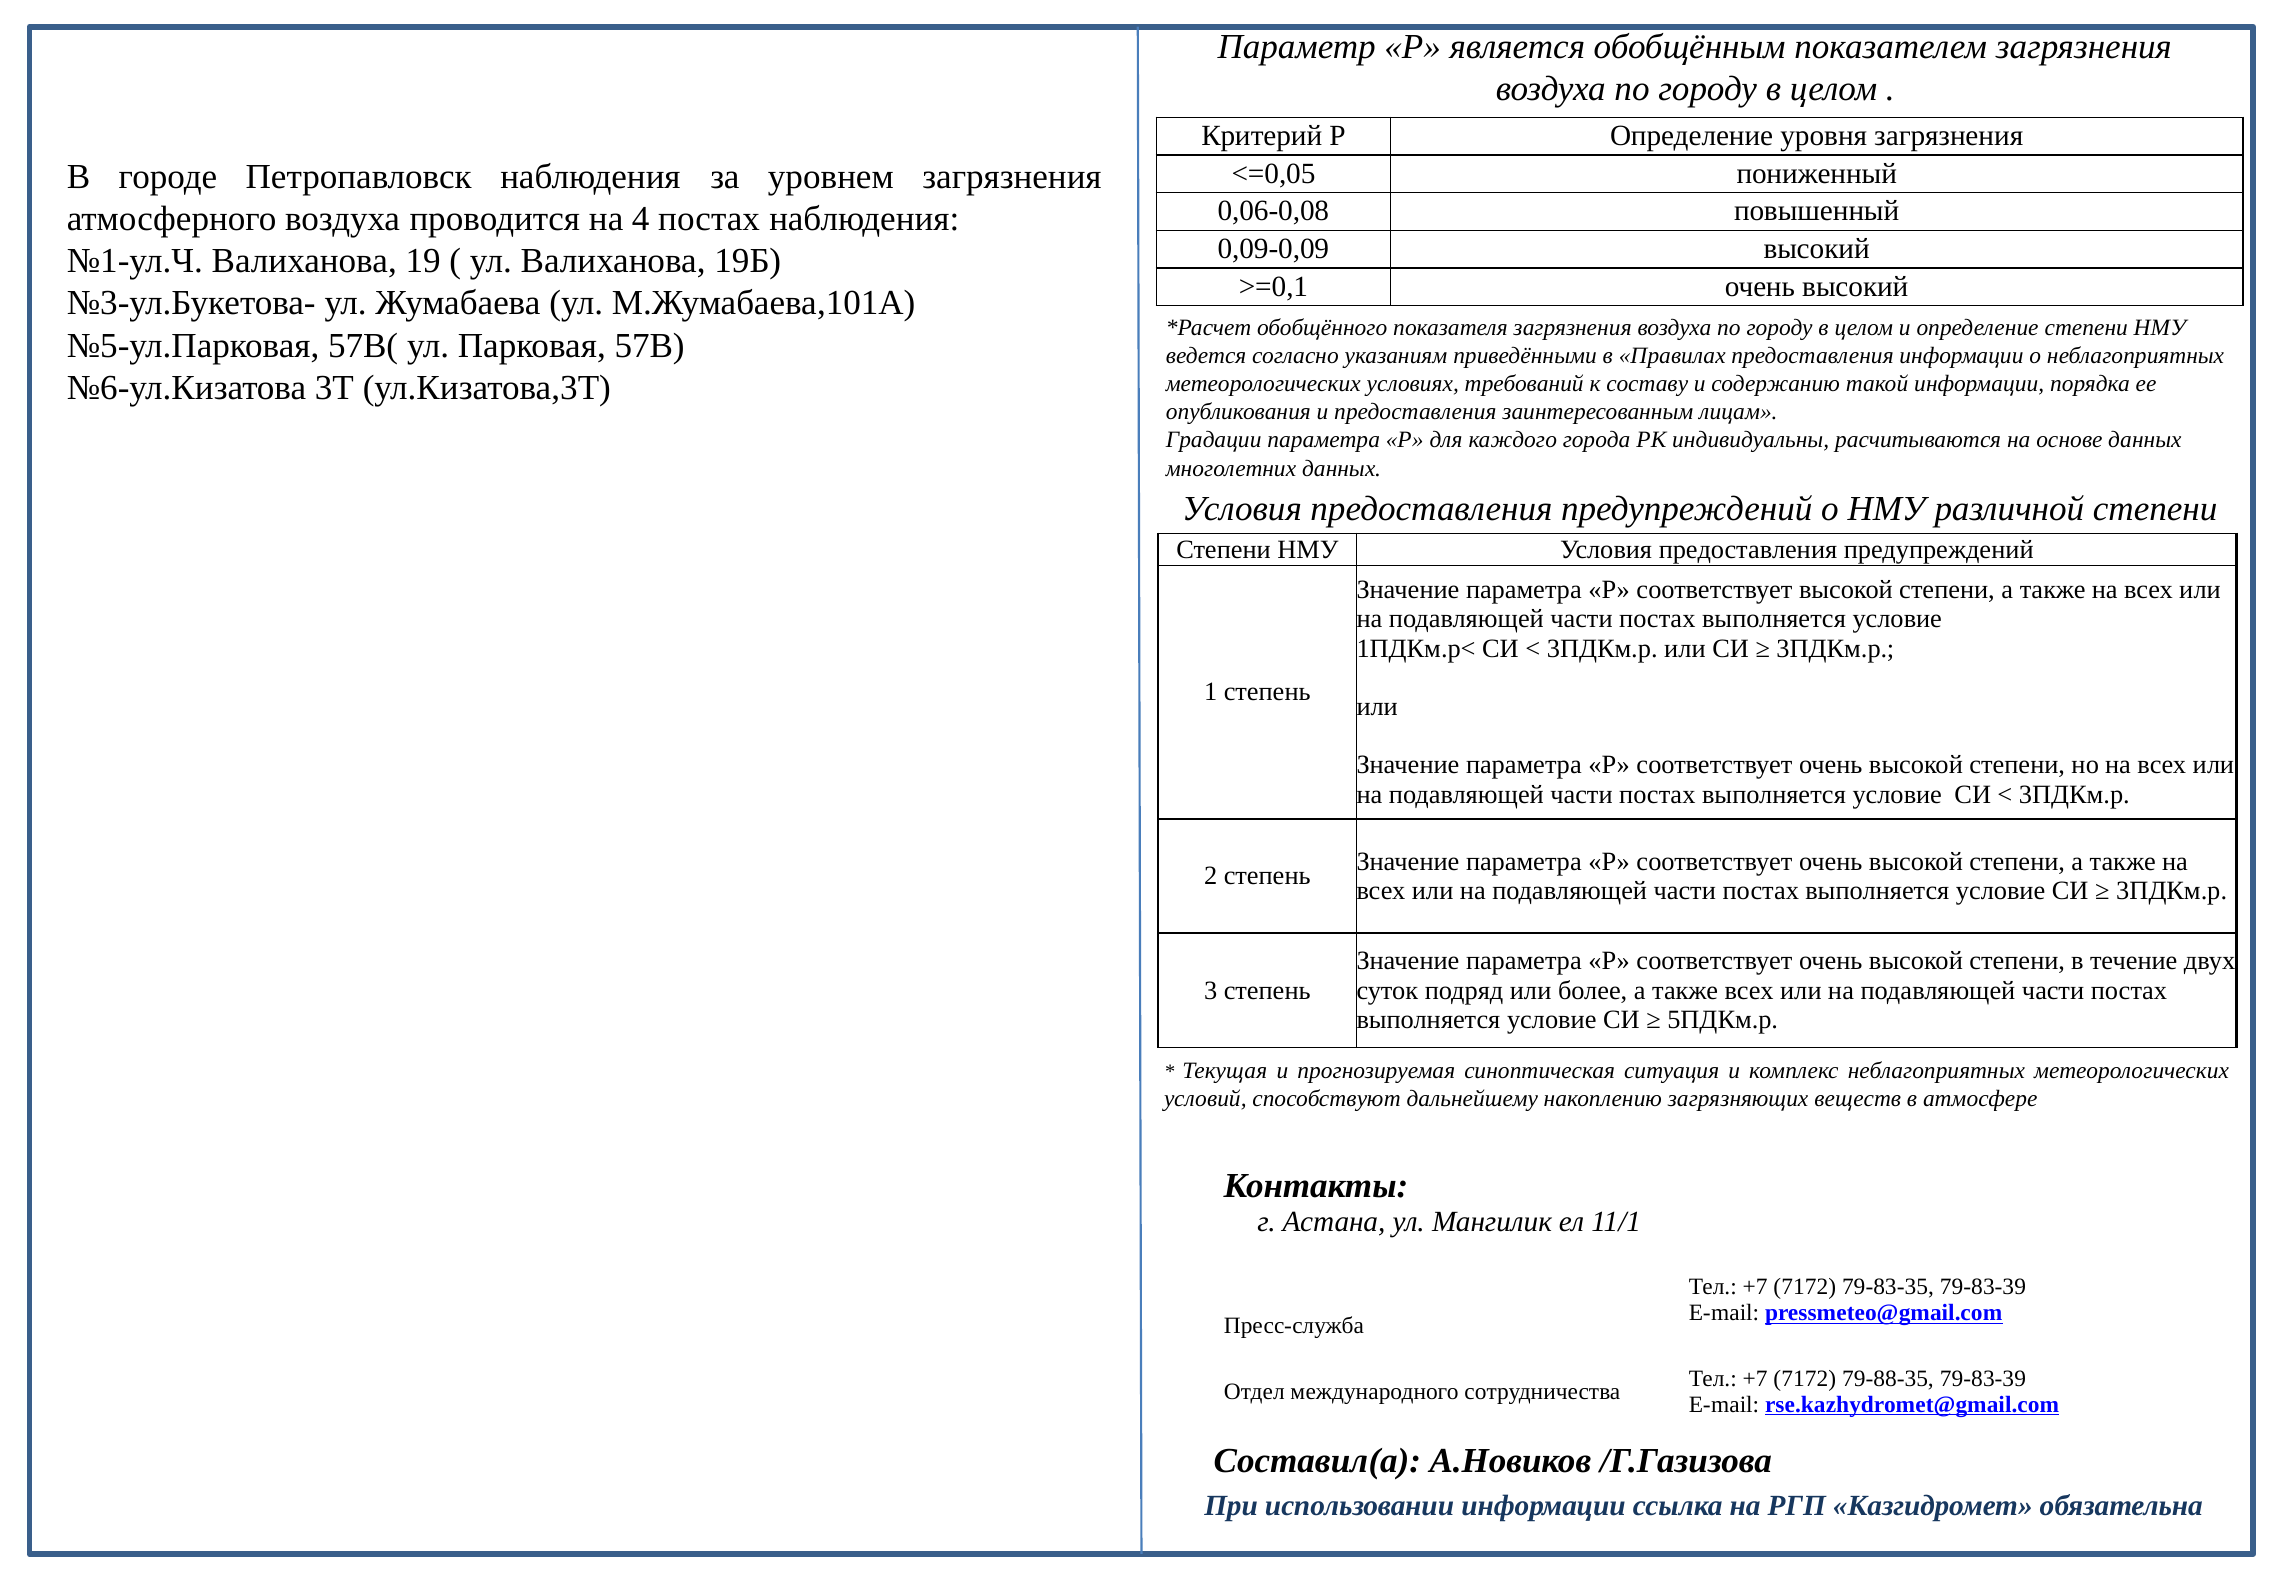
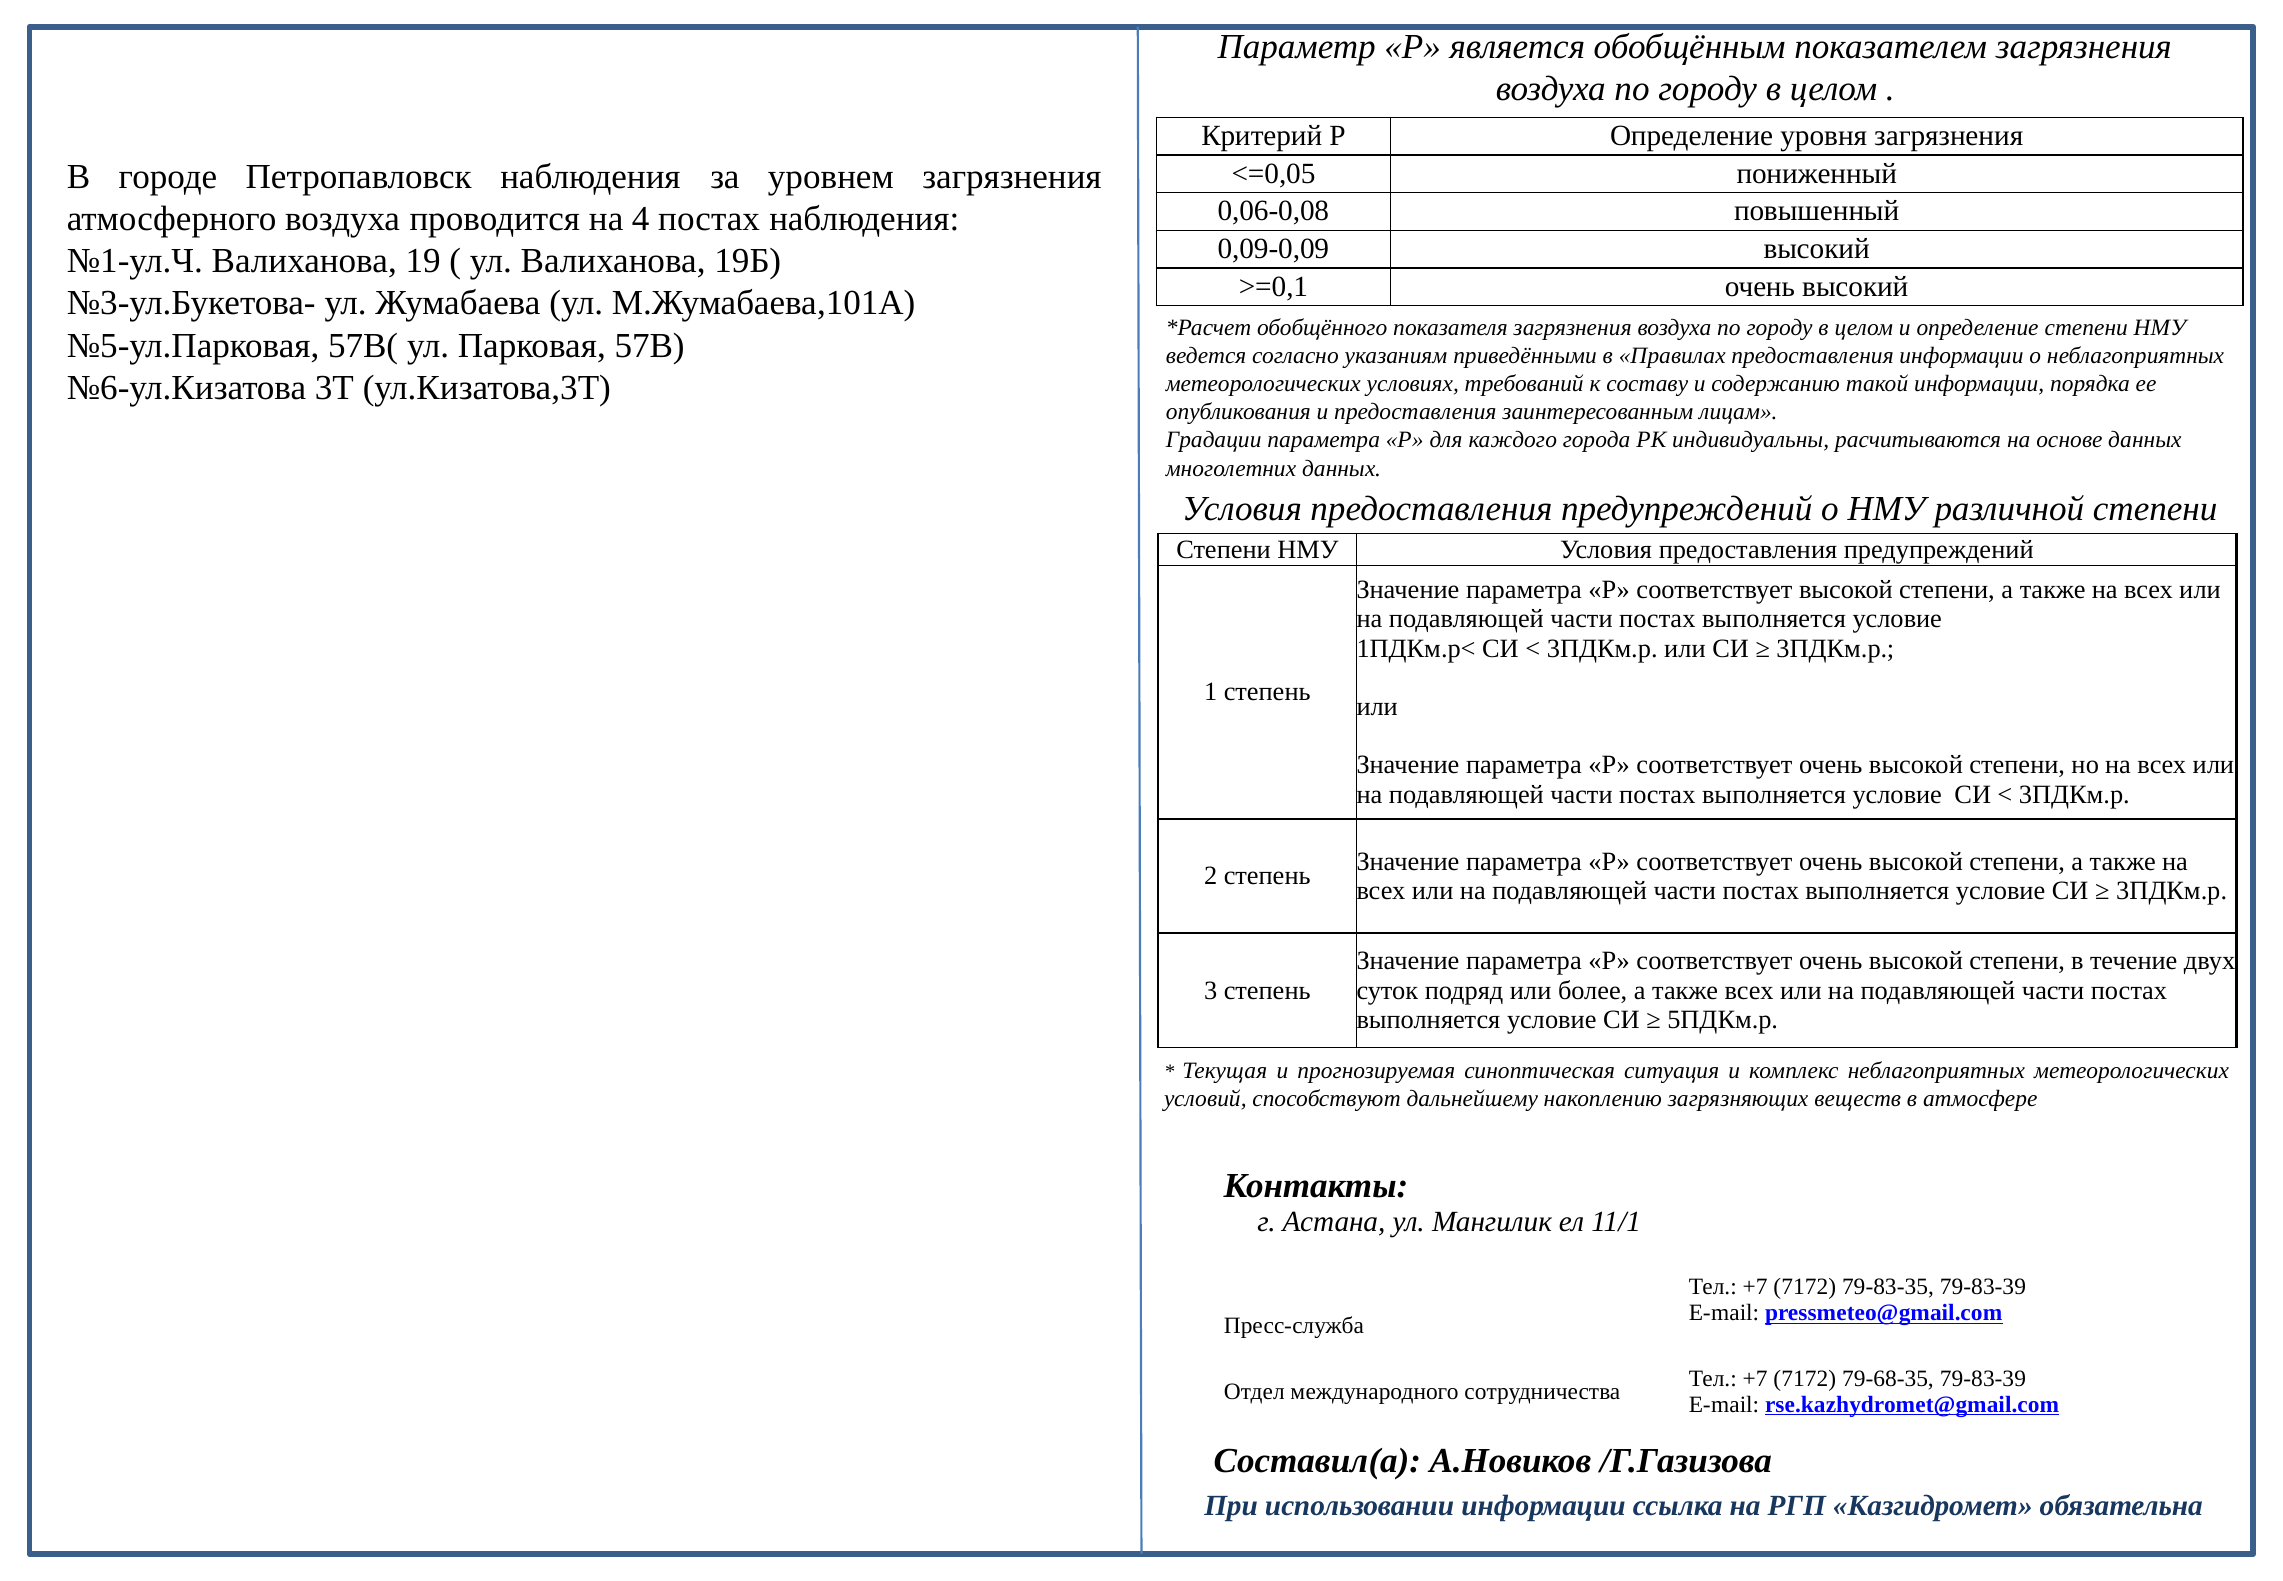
79-88-35: 79-88-35 -> 79-68-35
